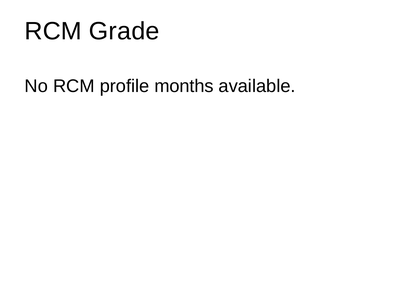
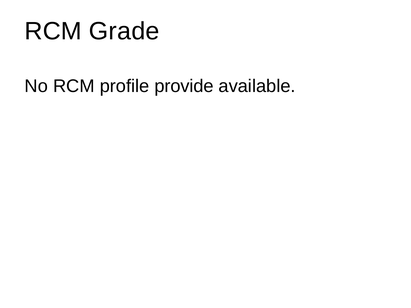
months: months -> provide
